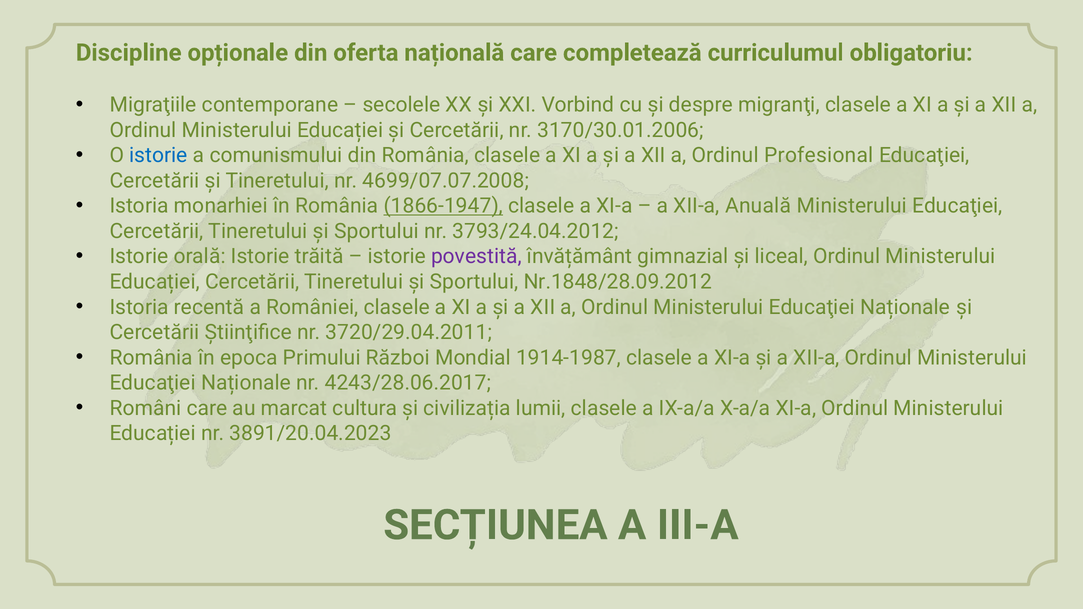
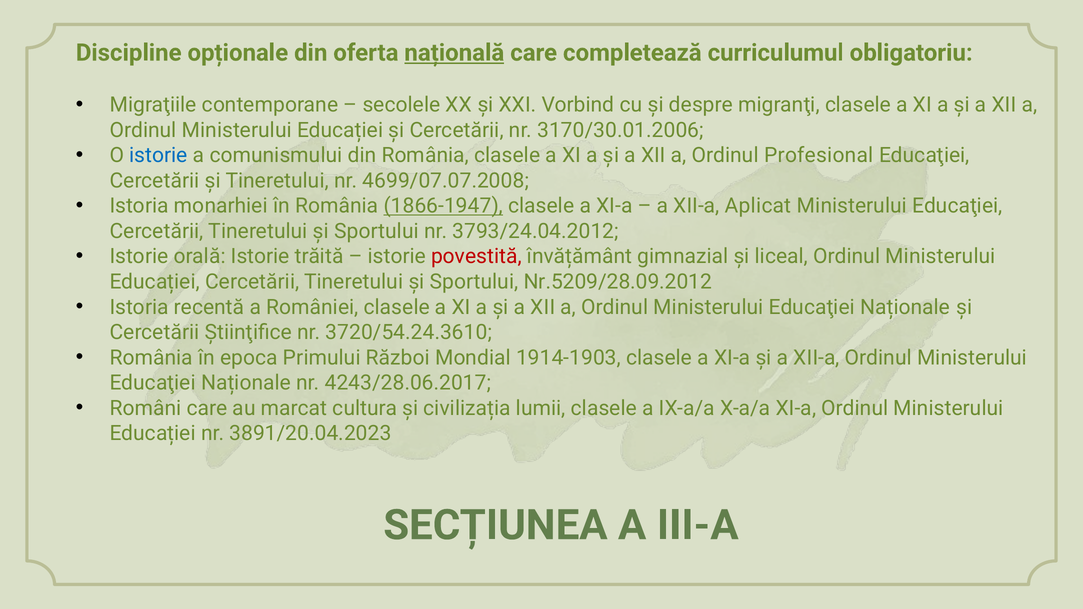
națională underline: none -> present
Anuală: Anuală -> Aplicat
povestită colour: purple -> red
Nr.1848/28.09.2012: Nr.1848/28.09.2012 -> Nr.5209/28.09.2012
3720/29.04.2011: 3720/29.04.2011 -> 3720/54.24.3610
1914-1987: 1914-1987 -> 1914-1903
